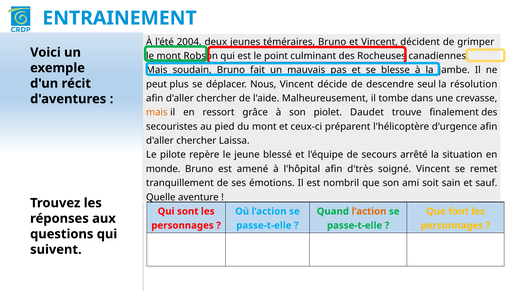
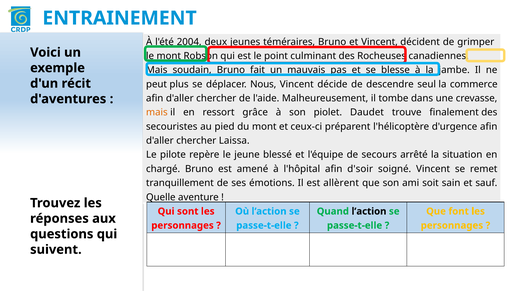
résolution: résolution -> commerce
monde: monde -> chargé
d'très: d'très -> d'soir
nombril: nombril -> allèrent
l’action at (369, 212) colour: orange -> black
